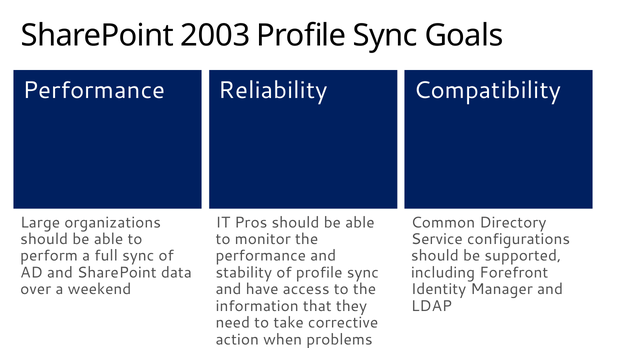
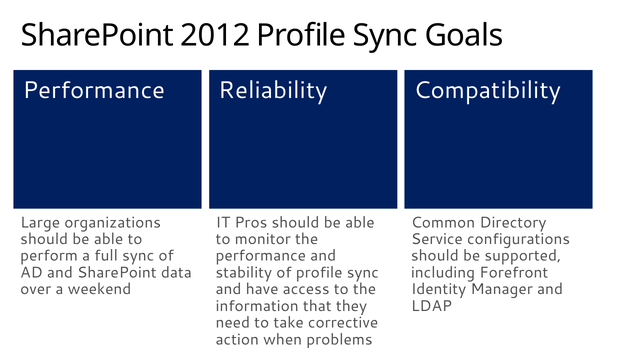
2003: 2003 -> 2012
